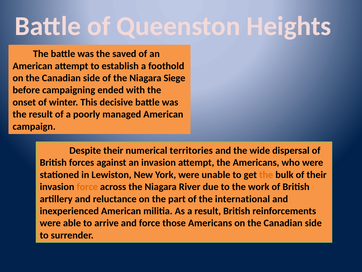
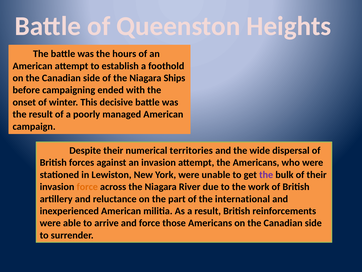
saved: saved -> hours
Siege: Siege -> Ships
the at (266, 174) colour: orange -> purple
